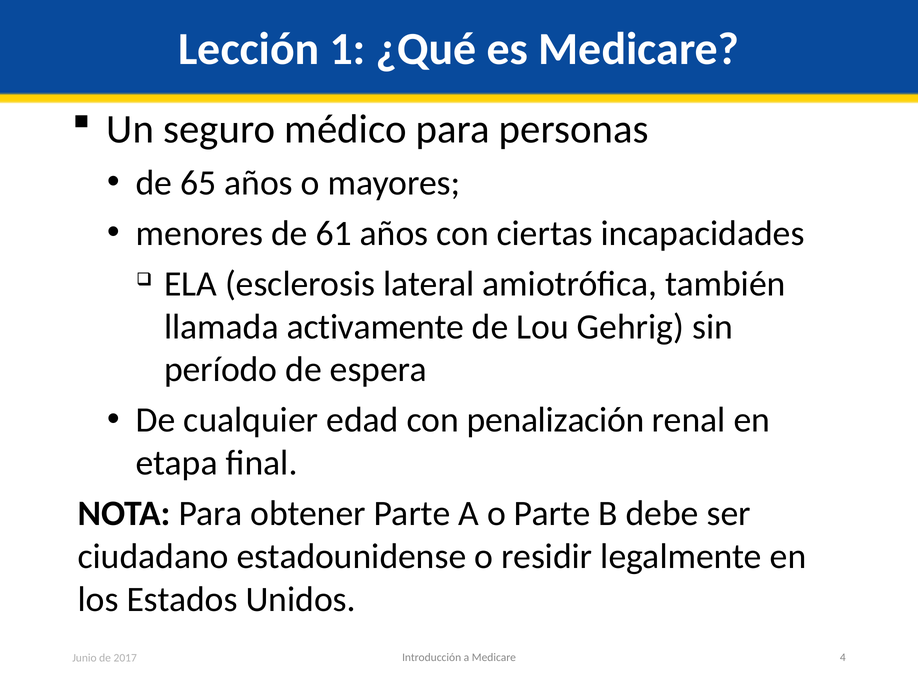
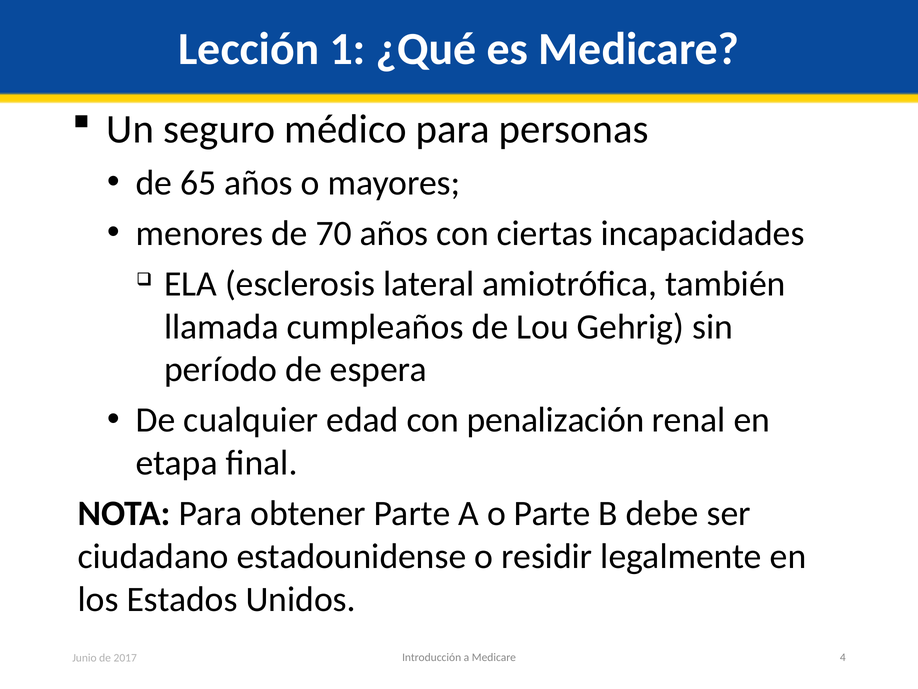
61: 61 -> 70
activamente: activamente -> cumpleaños
